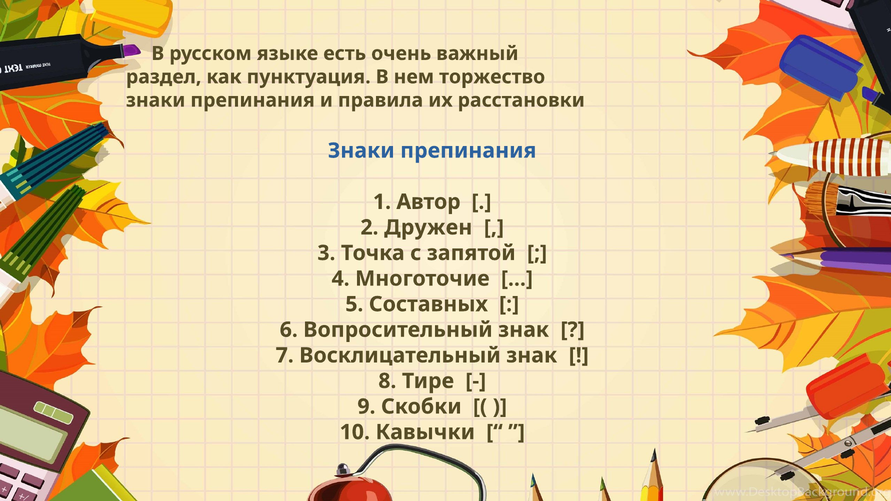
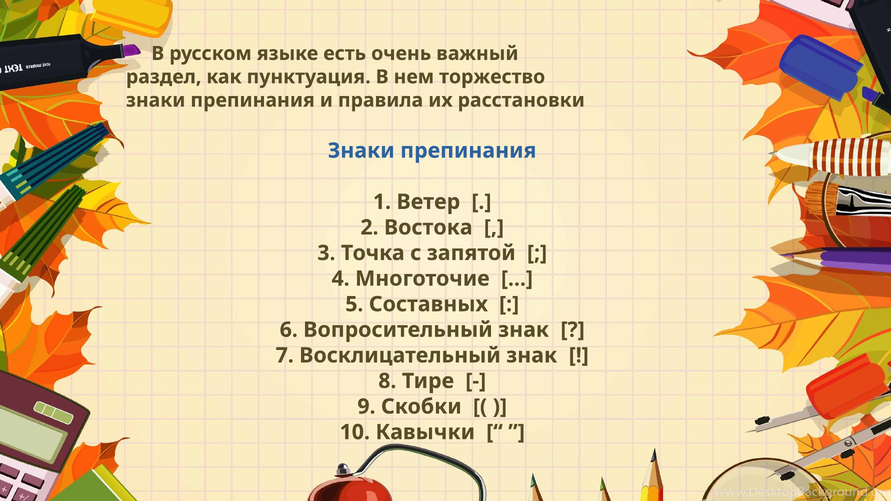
Автор: Автор -> Ветер
Дружен: Дружен -> Востока
